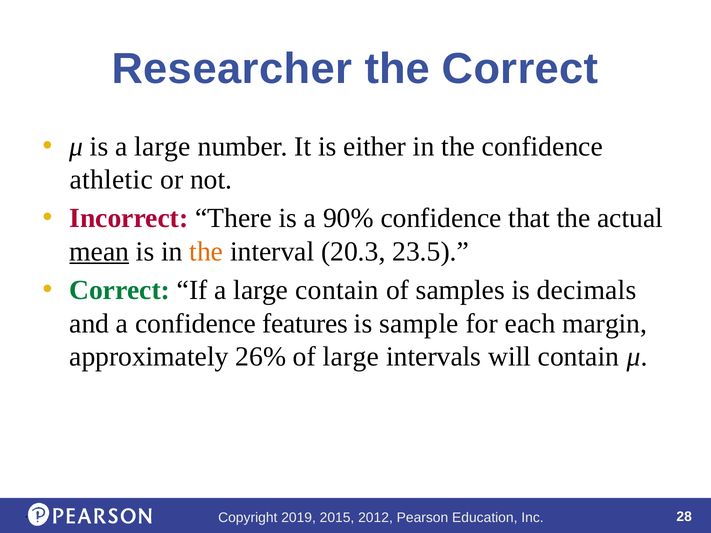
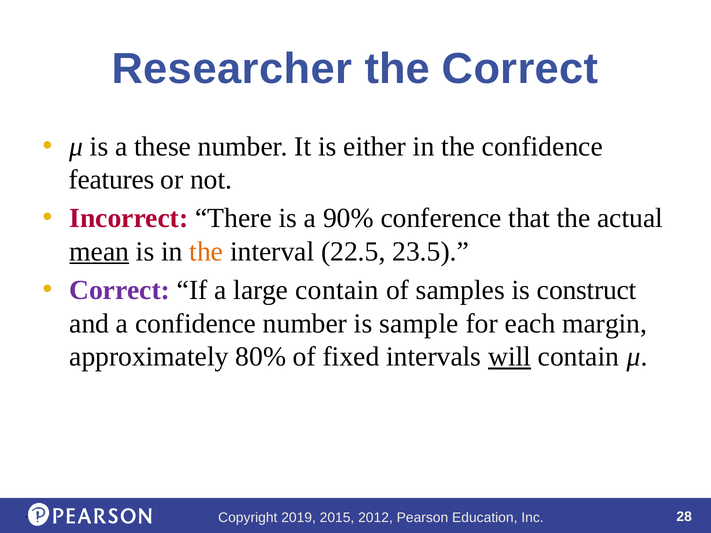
is a large: large -> these
athletic: athletic -> features
90% confidence: confidence -> conference
20.3: 20.3 -> 22.5
Correct at (120, 290) colour: green -> purple
decimals: decimals -> construct
confidence features: features -> number
26%: 26% -> 80%
of large: large -> fixed
will underline: none -> present
